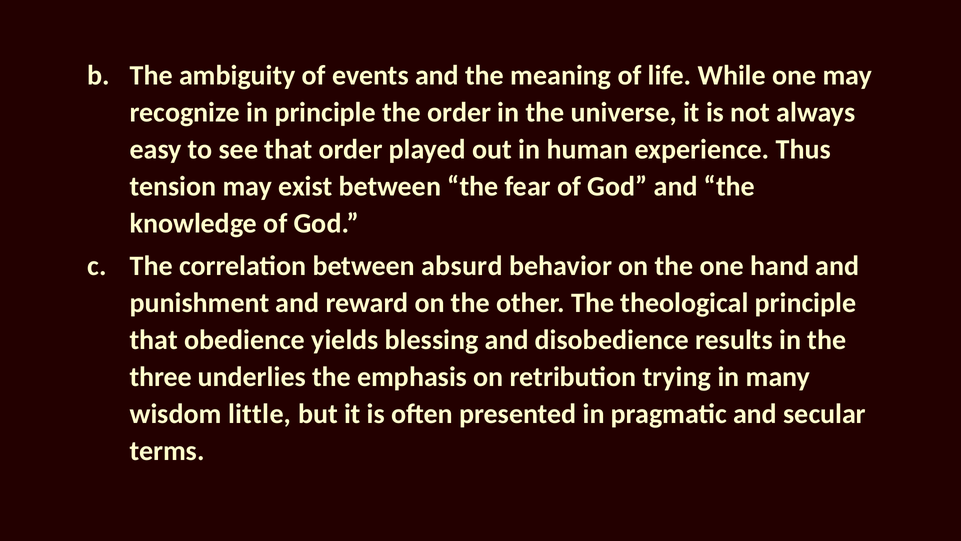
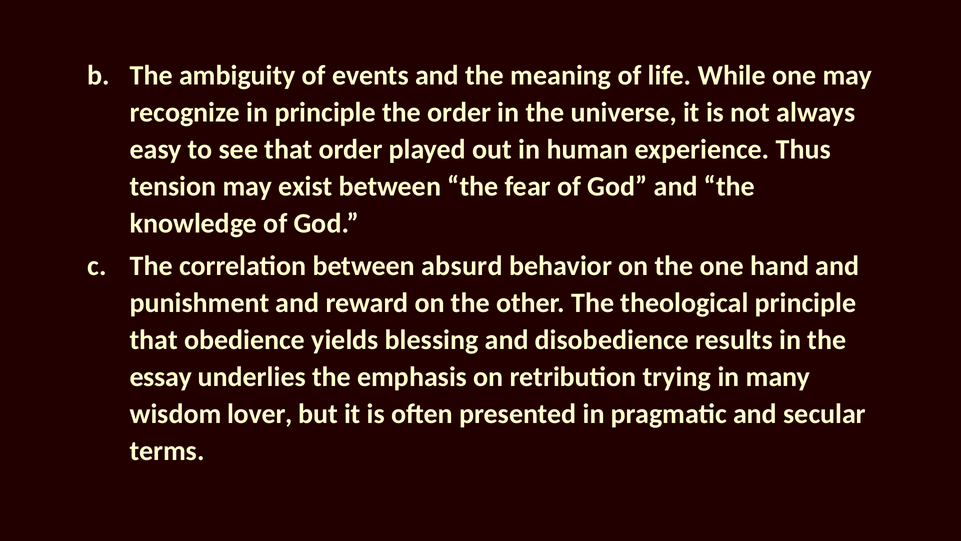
three: three -> essay
little: little -> lover
